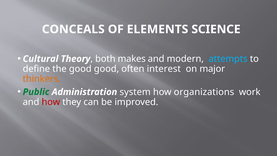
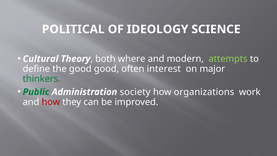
CONCEALS: CONCEALS -> POLITICAL
ELEMENTS: ELEMENTS -> IDEOLOGY
makes: makes -> where
attempts colour: light blue -> light green
thinkers colour: orange -> green
system: system -> society
